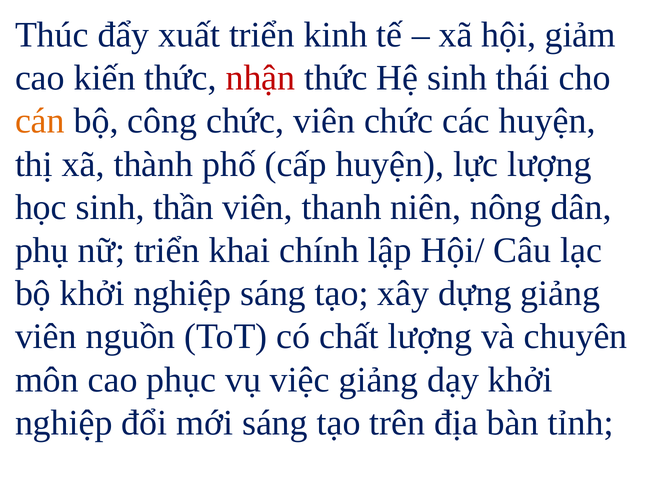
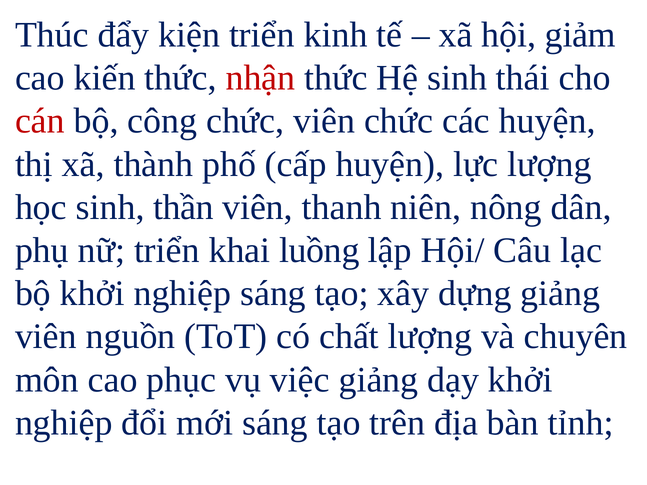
xuất: xuất -> kiện
cán colour: orange -> red
chính: chính -> luồng
